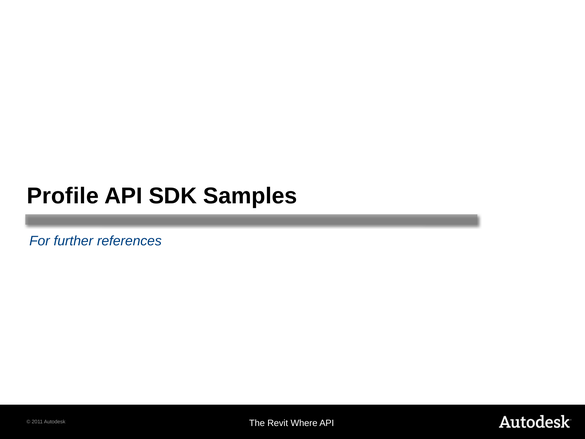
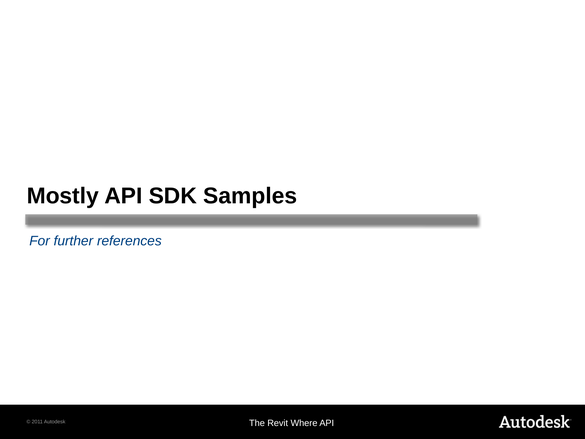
Profile: Profile -> Mostly
